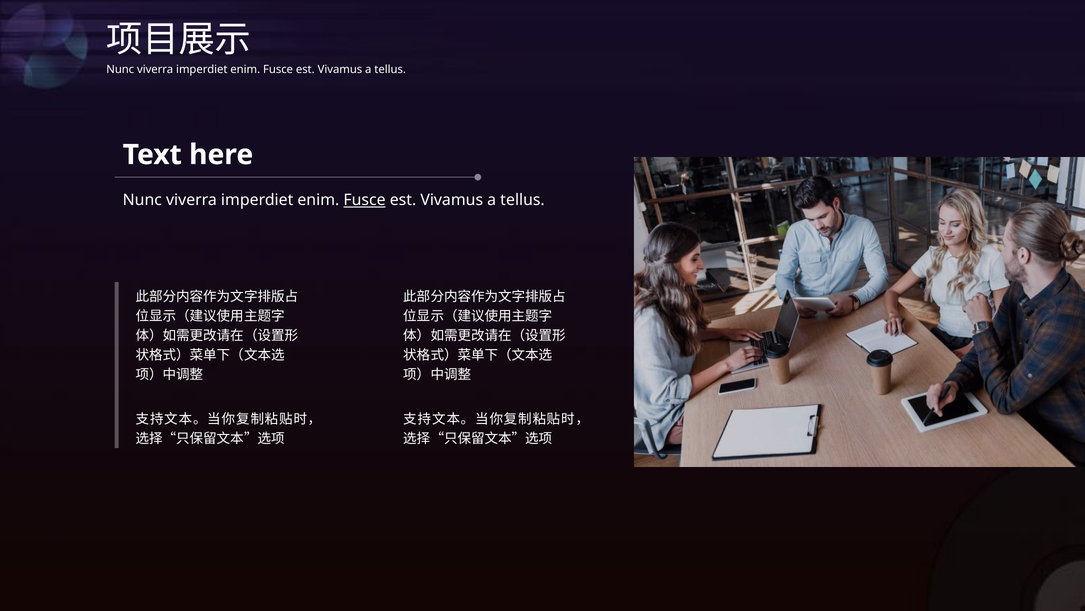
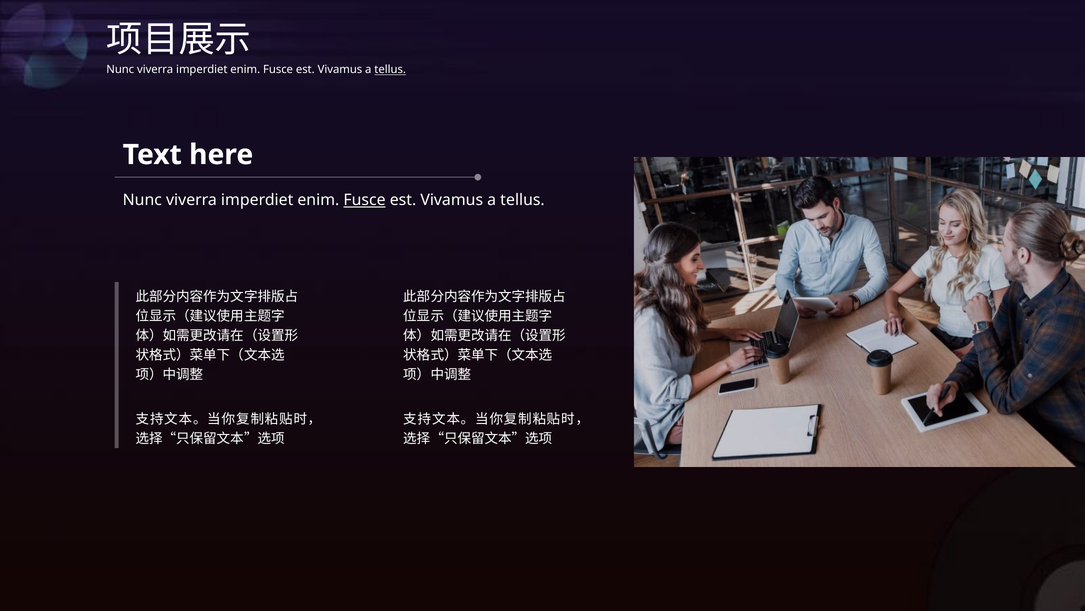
tellus at (390, 70) underline: none -> present
